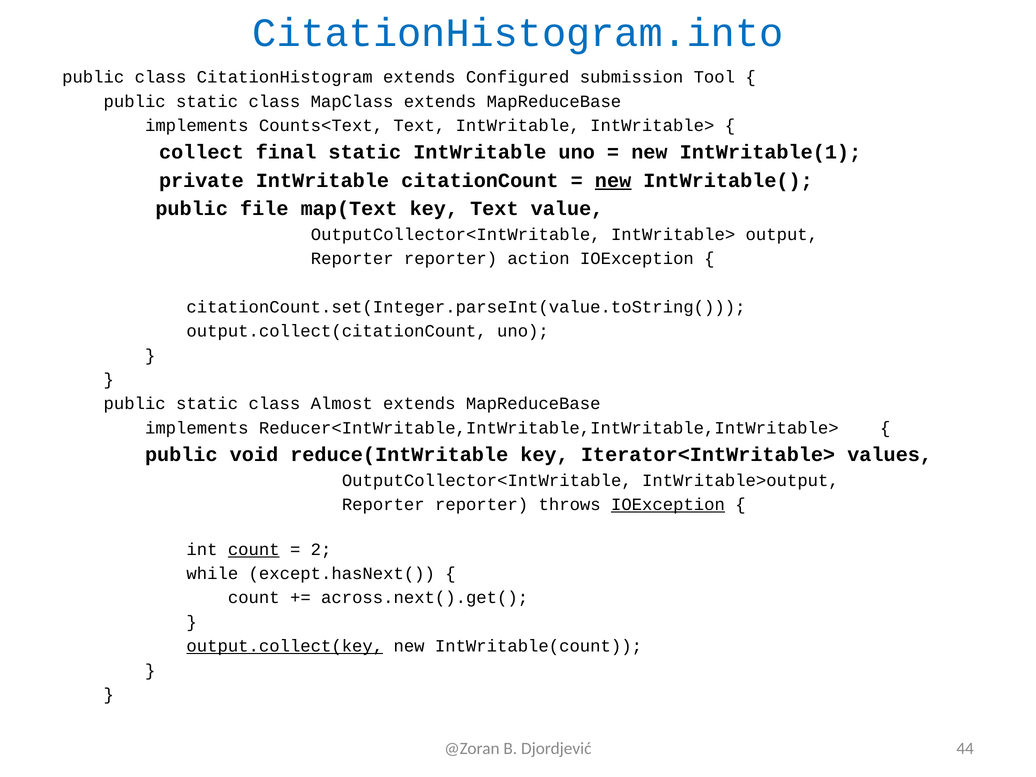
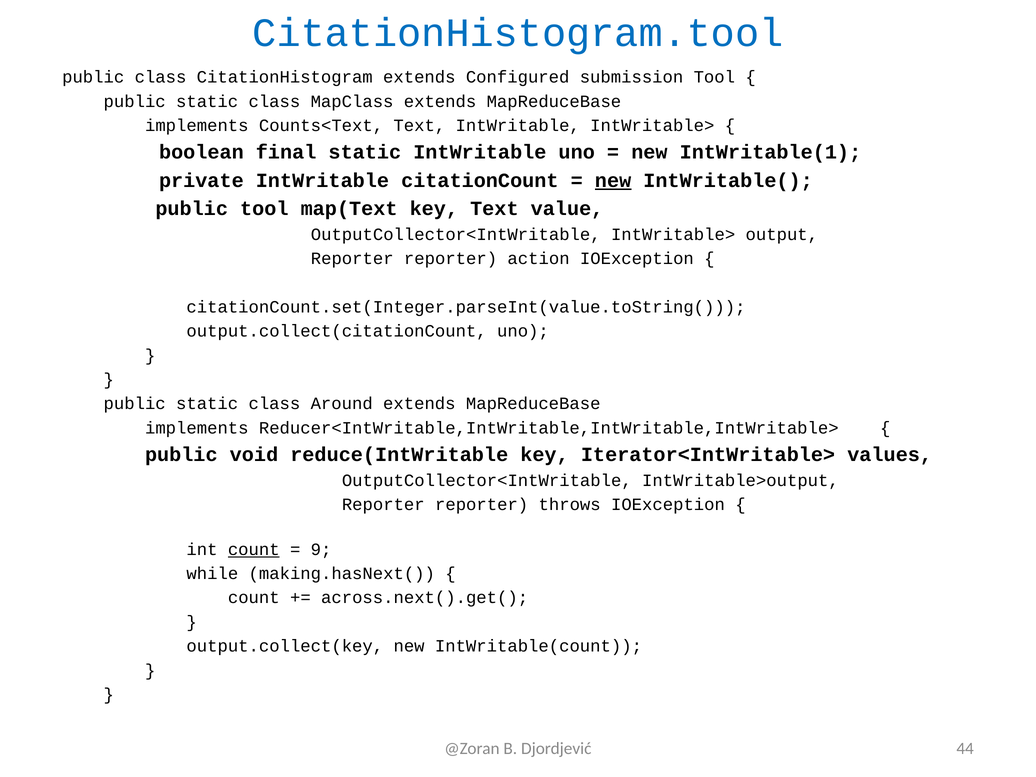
CitationHistogram.into: CitationHistogram.into -> CitationHistogram.tool
collect: collect -> boolean
public file: file -> tool
Almost: Almost -> Around
IOException at (668, 505) underline: present -> none
2: 2 -> 9
except.hasNext(: except.hasNext( -> making.hasNext(
output.collect(key underline: present -> none
